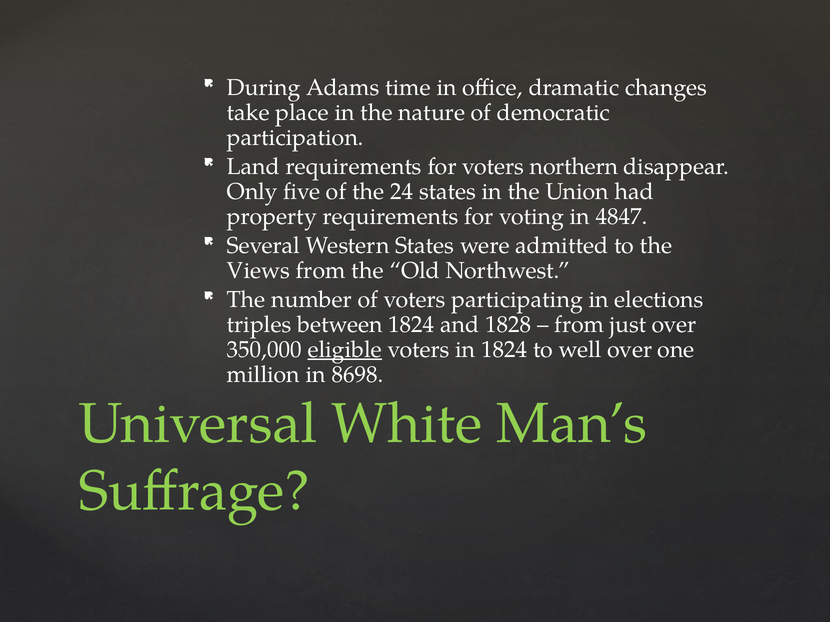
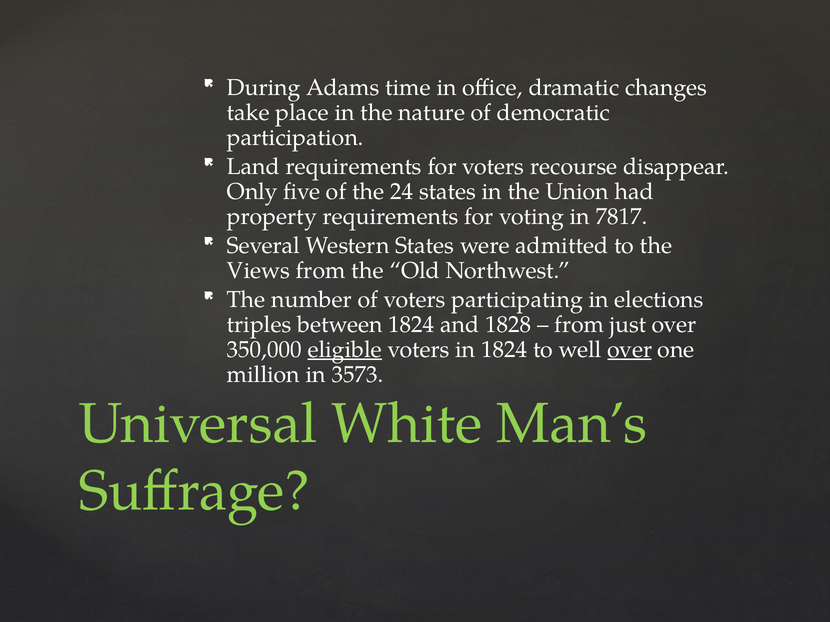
northern: northern -> recourse
4847: 4847 -> 7817
over at (630, 350) underline: none -> present
8698: 8698 -> 3573
